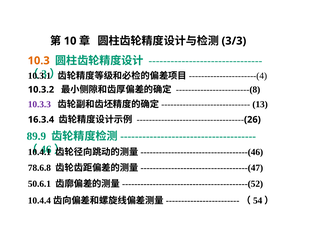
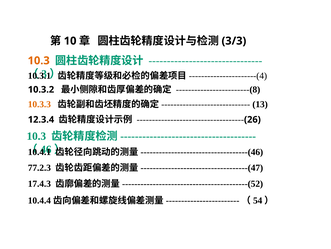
10.3.3 colour: purple -> orange
16.3.4: 16.3.4 -> 12.3.4
89.9 at (36, 136): 89.9 -> 10.3
78.6.8: 78.6.8 -> 77.2.3
50.6.1: 50.6.1 -> 17.4.3
